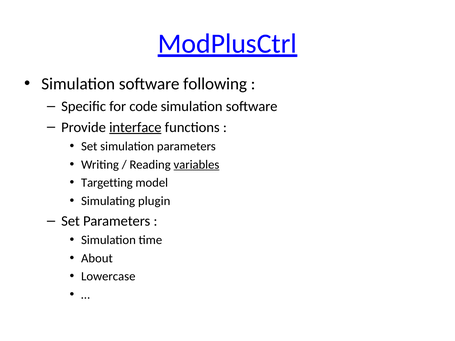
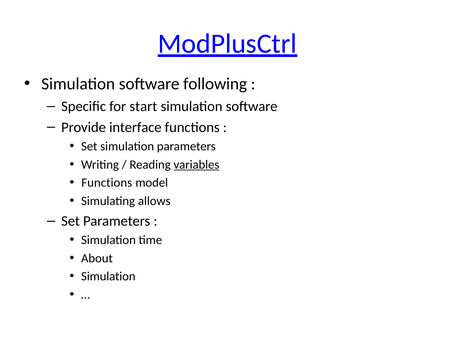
code: code -> start
interface underline: present -> none
Targetting at (107, 183): Targetting -> Functions
plugin: plugin -> allows
Lowercase at (108, 277): Lowercase -> Simulation
